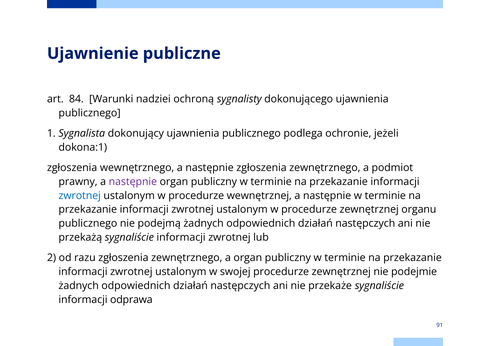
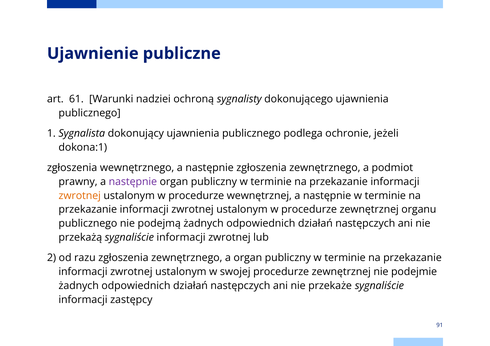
84: 84 -> 61
zwrotnej at (80, 196) colour: blue -> orange
odprawa: odprawa -> zastępcy
